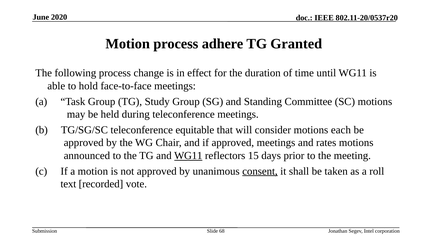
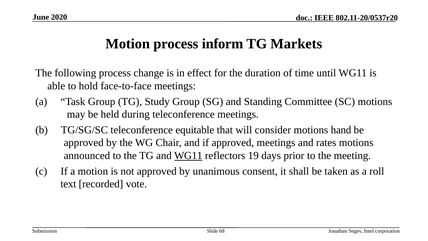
adhere: adhere -> inform
Granted: Granted -> Markets
each: each -> hand
15: 15 -> 19
consent underline: present -> none
